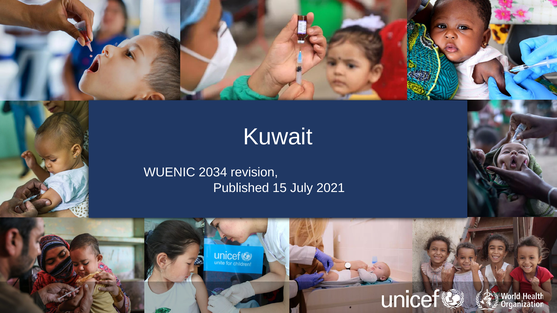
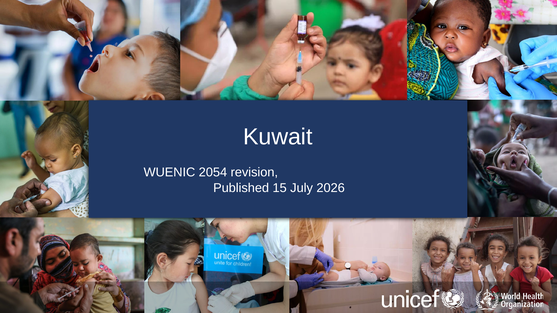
2034: 2034 -> 2054
2021: 2021 -> 2026
